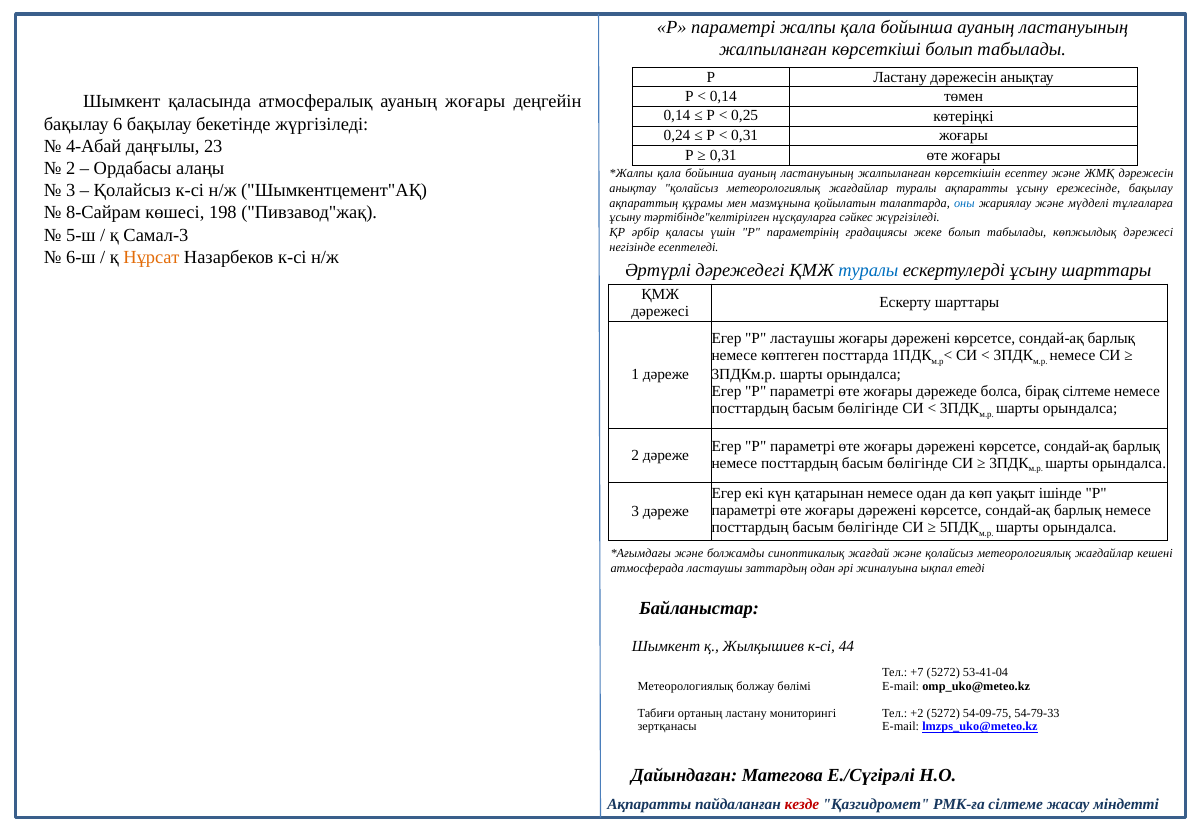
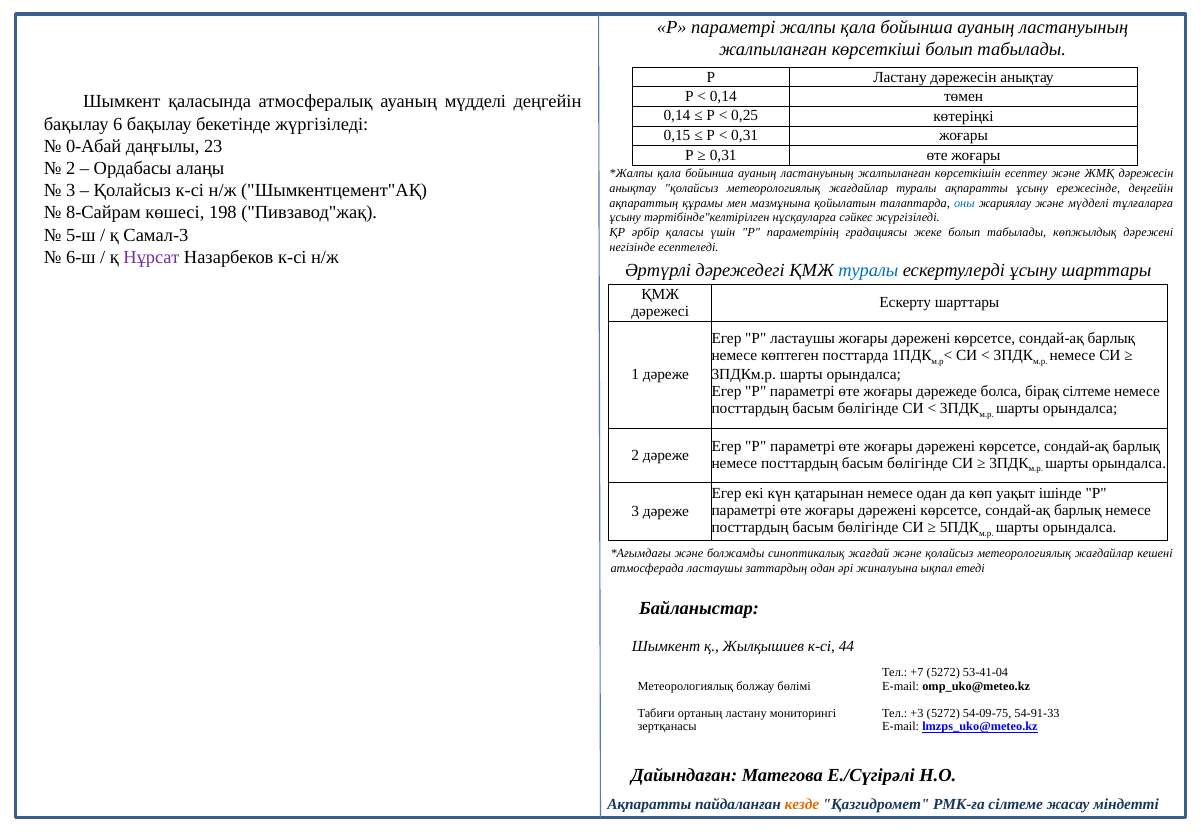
ауаның жоғары: жоғары -> мүдделі
0,24: 0,24 -> 0,15
4-Абай: 4-Абай -> 0-Абай
ережесінде бақылау: бақылау -> деңгейін
көпжылдық дәрежесі: дәрежесі -> дәрежені
Нұрсат colour: orange -> purple
+2: +2 -> +3
54-79-33: 54-79-33 -> 54-91-33
кезде colour: red -> orange
